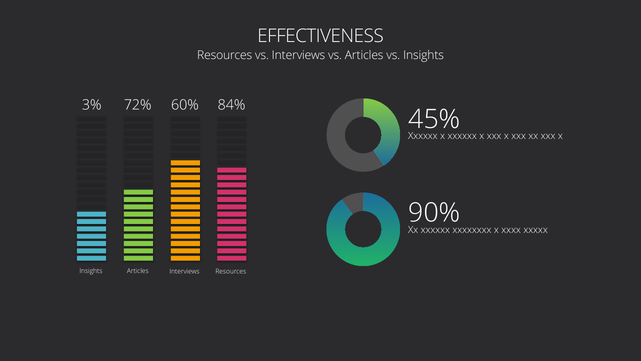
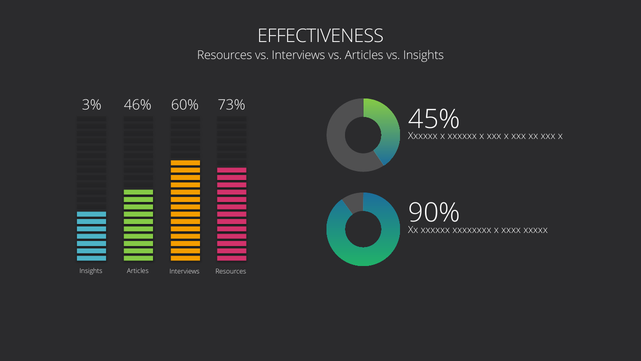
72%: 72% -> 46%
84%: 84% -> 73%
